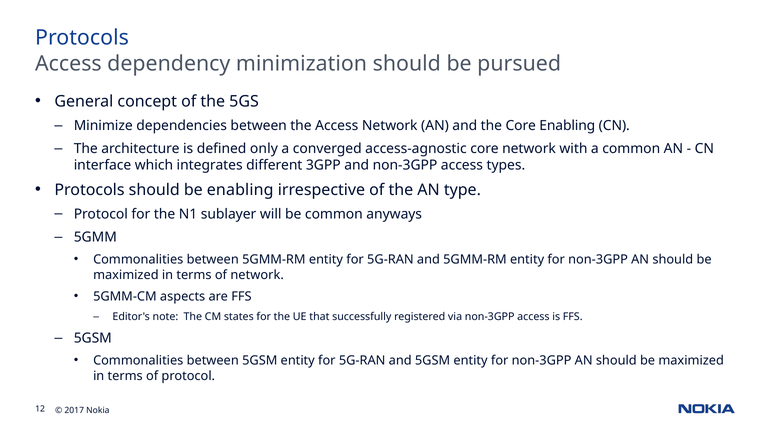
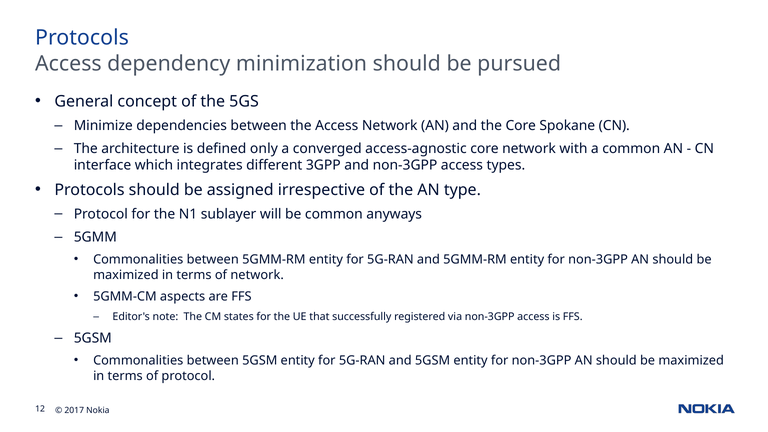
Core Enabling: Enabling -> Spokane
be enabling: enabling -> assigned
